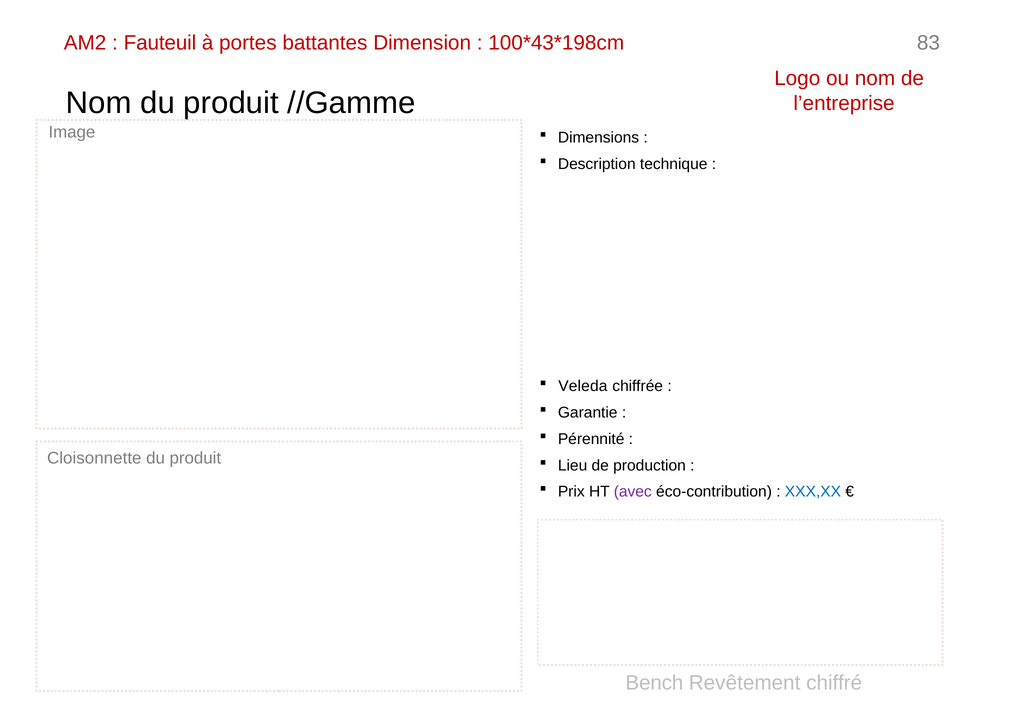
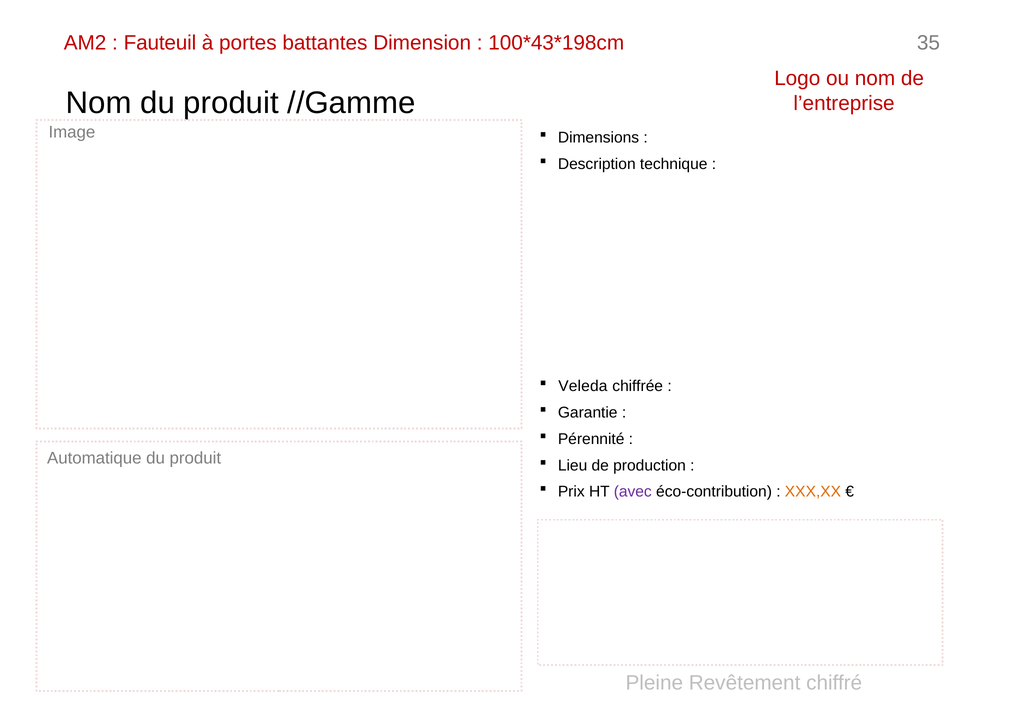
83: 83 -> 35
Cloisonnette: Cloisonnette -> Automatique
XXX,XX colour: blue -> orange
Bench: Bench -> Pleine
